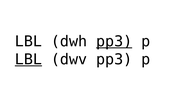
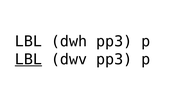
pp3 at (114, 41) underline: present -> none
